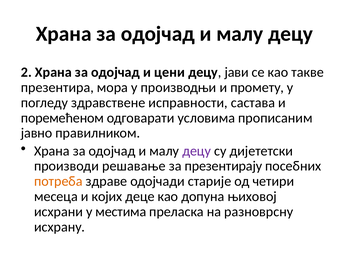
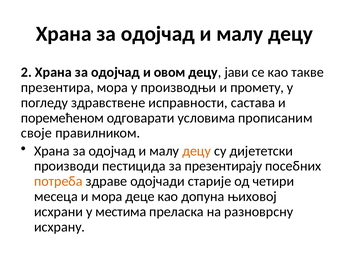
цени: цени -> овом
јавно: јавно -> своје
децу at (197, 151) colour: purple -> orange
решавање: решавање -> пестицида
и којих: којих -> мора
